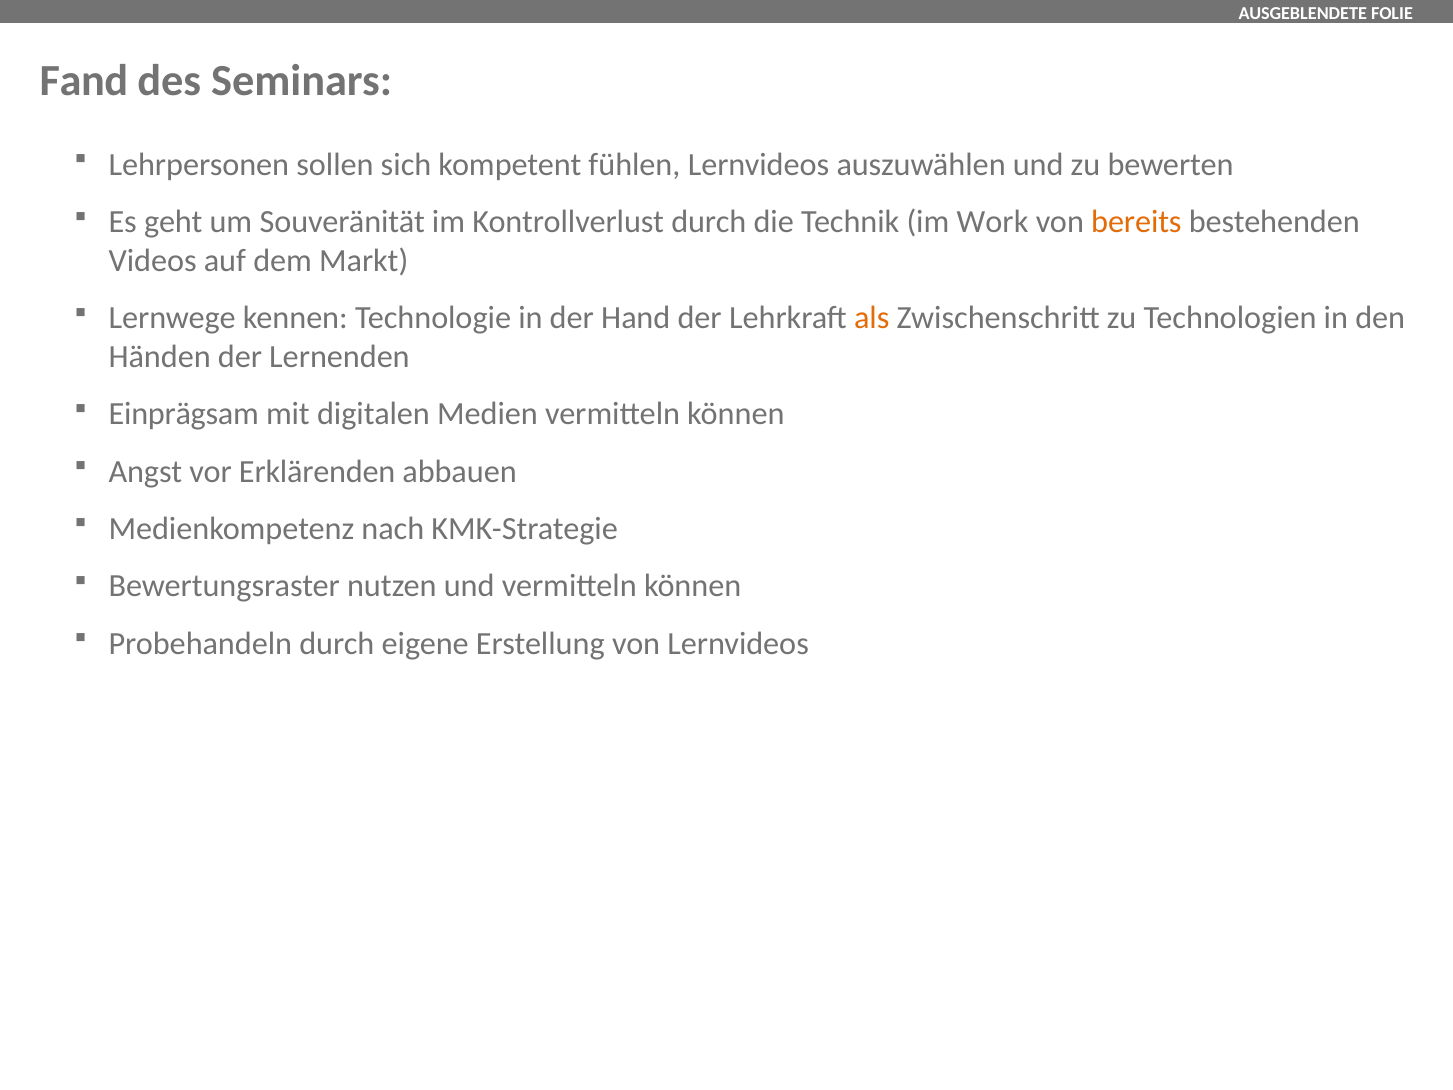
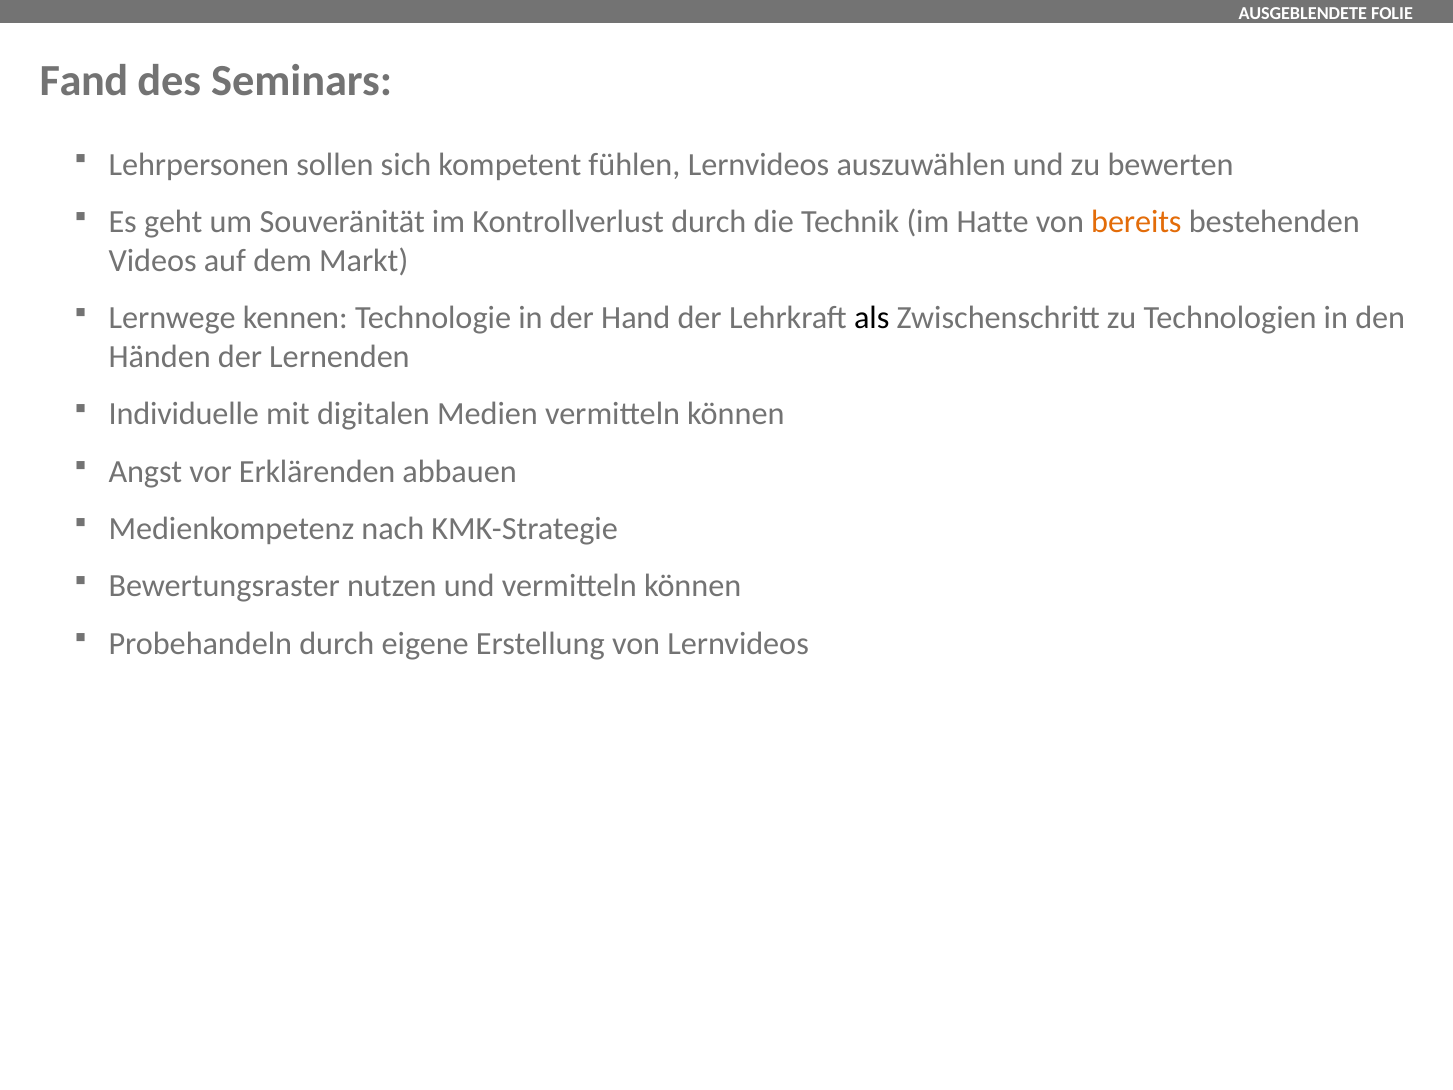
Work: Work -> Hatte
als colour: orange -> black
Einprägsam: Einprägsam -> Individuelle
